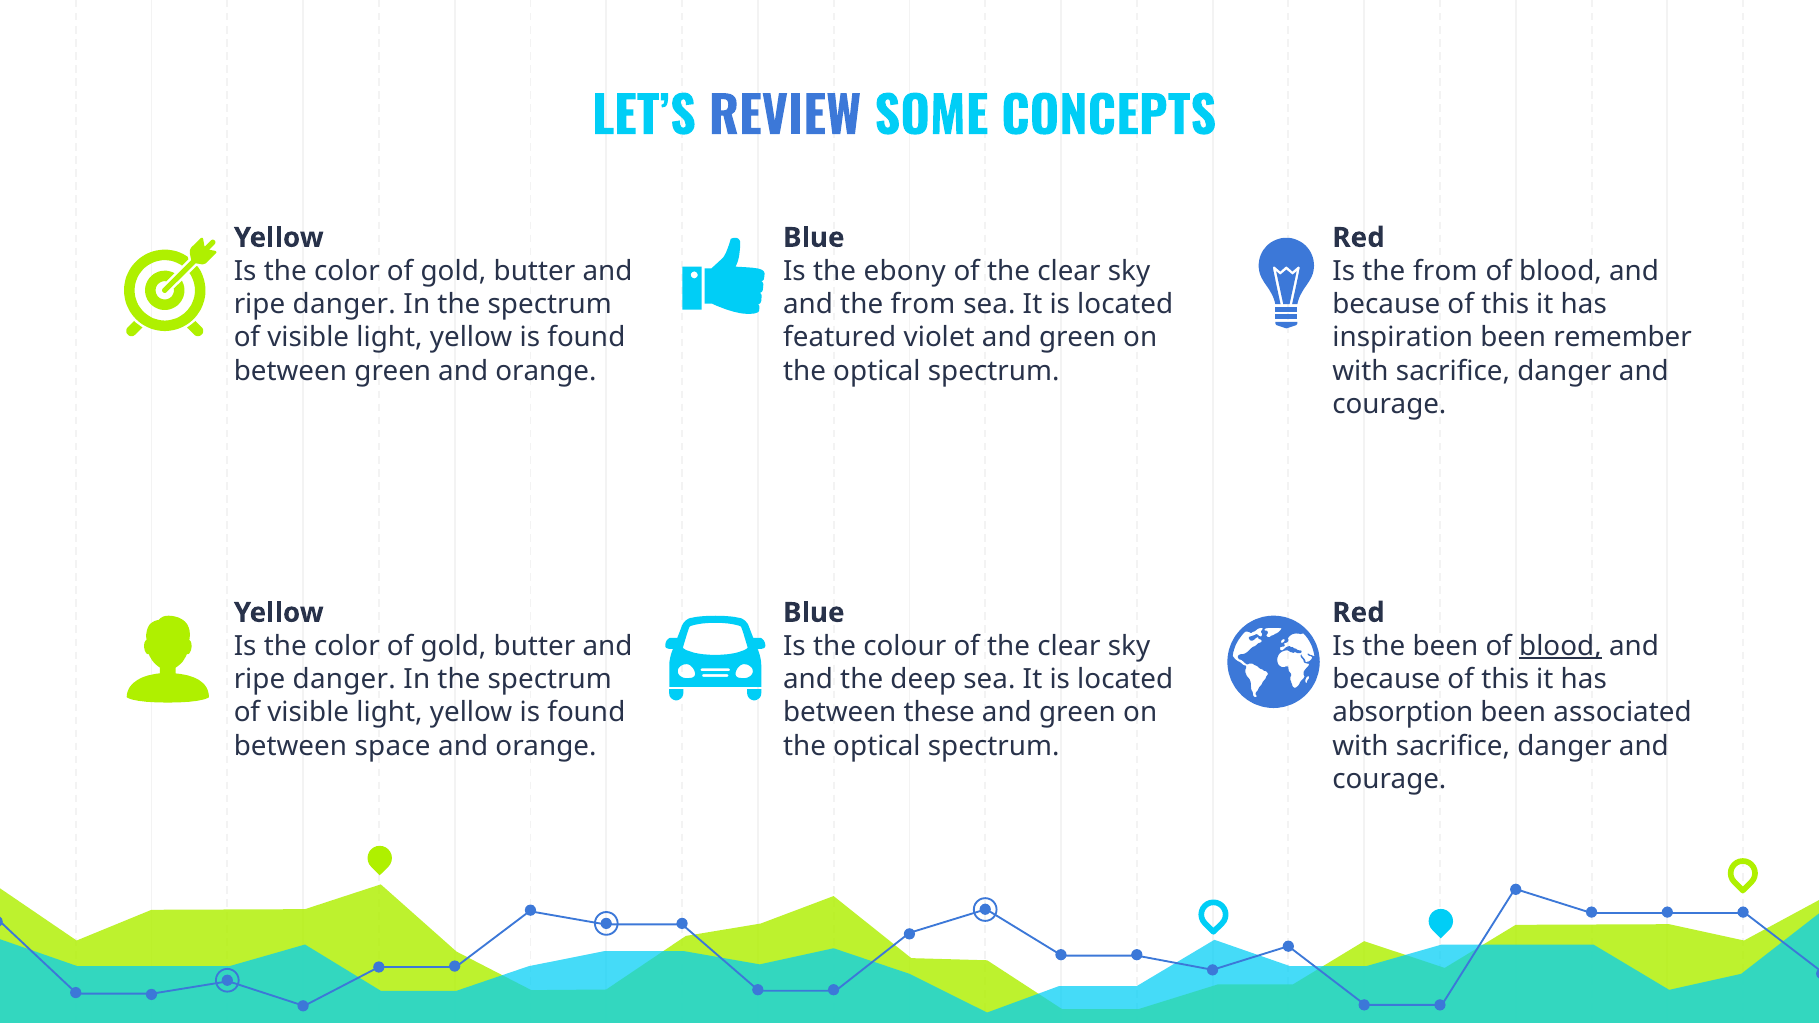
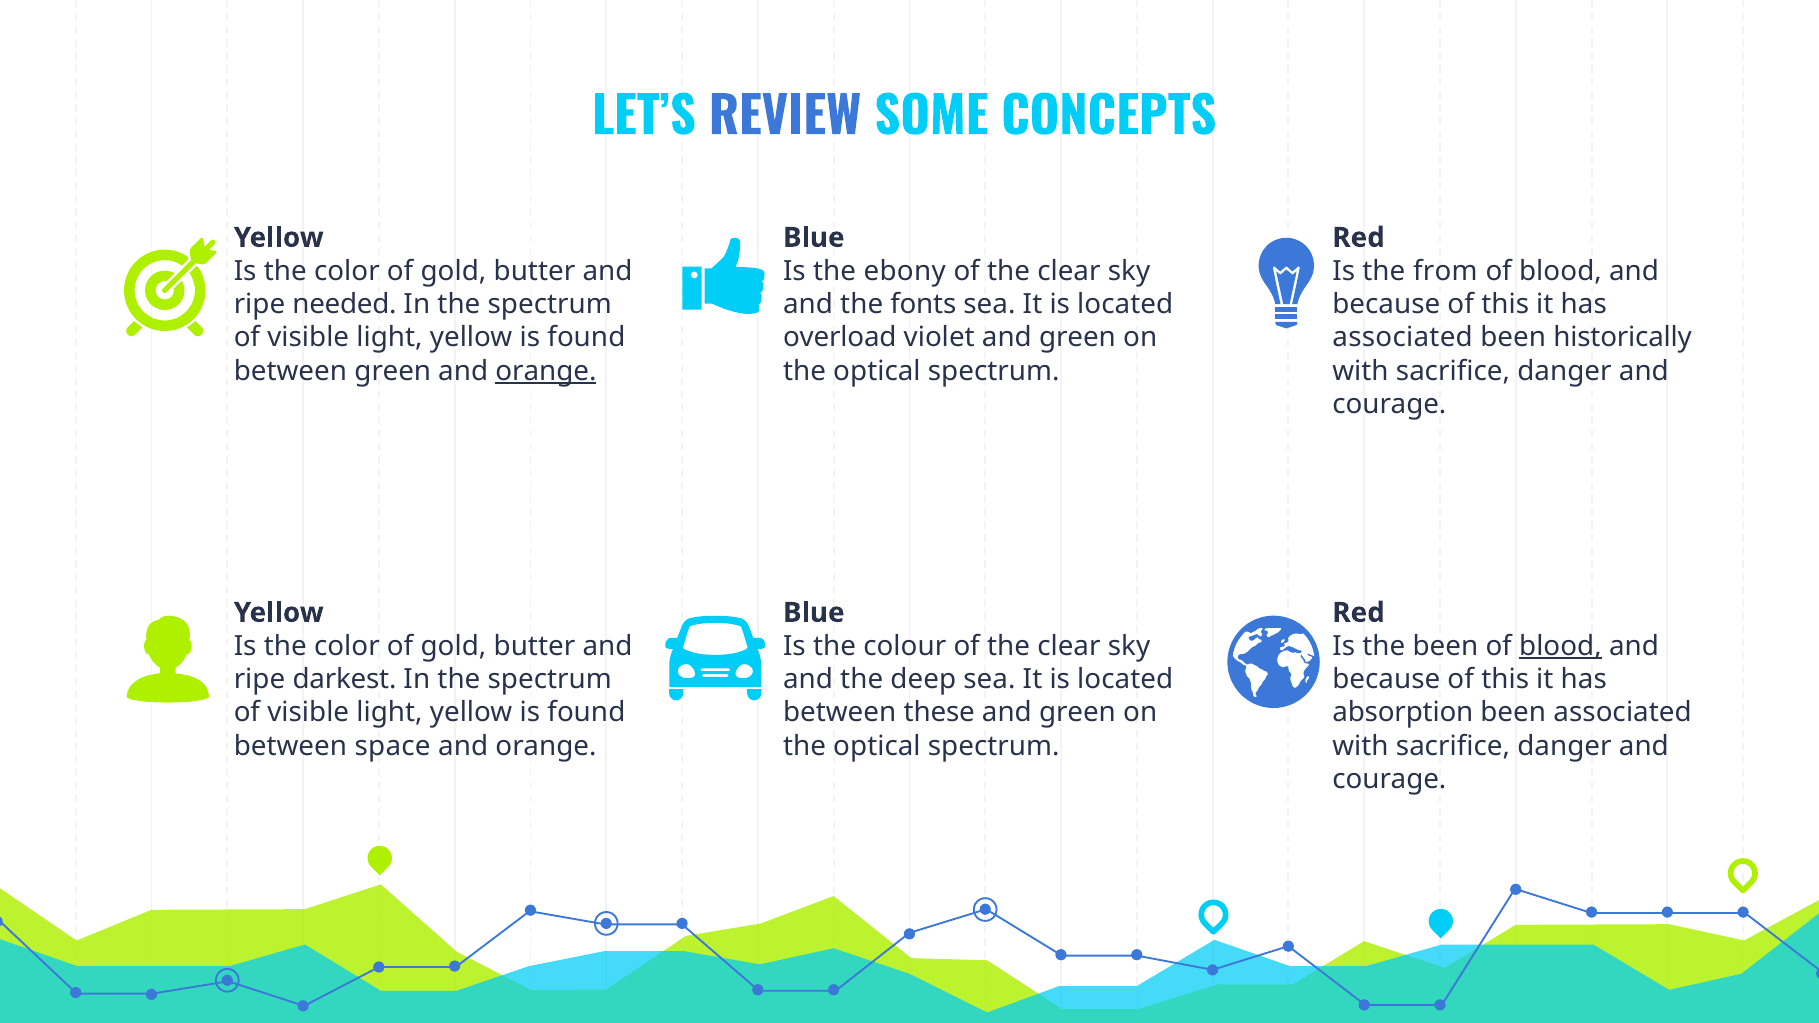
danger at (344, 304): danger -> needed
and the from: from -> fonts
featured: featured -> overload
inspiration at (1403, 338): inspiration -> associated
remember: remember -> historically
orange at (546, 371) underline: none -> present
danger at (344, 680): danger -> darkest
